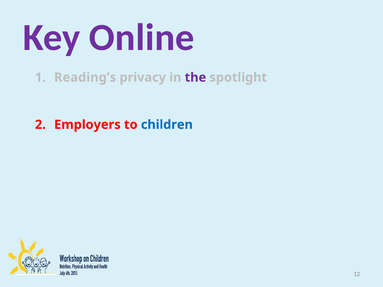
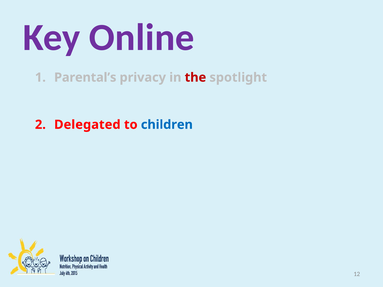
Reading’s: Reading’s -> Parental’s
the colour: purple -> red
Employers: Employers -> Delegated
